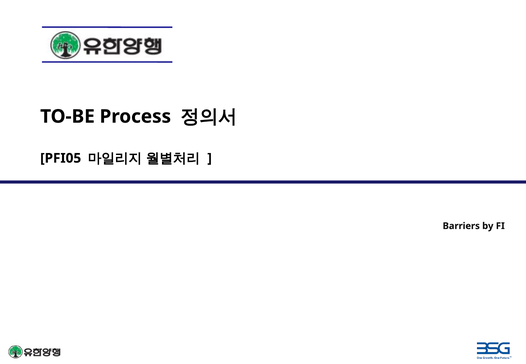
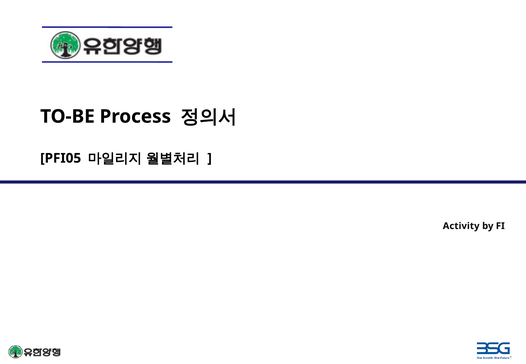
Barriers: Barriers -> Activity
